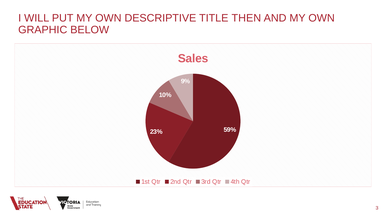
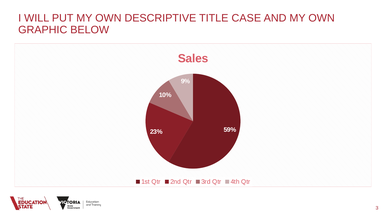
THEN: THEN -> CASE
